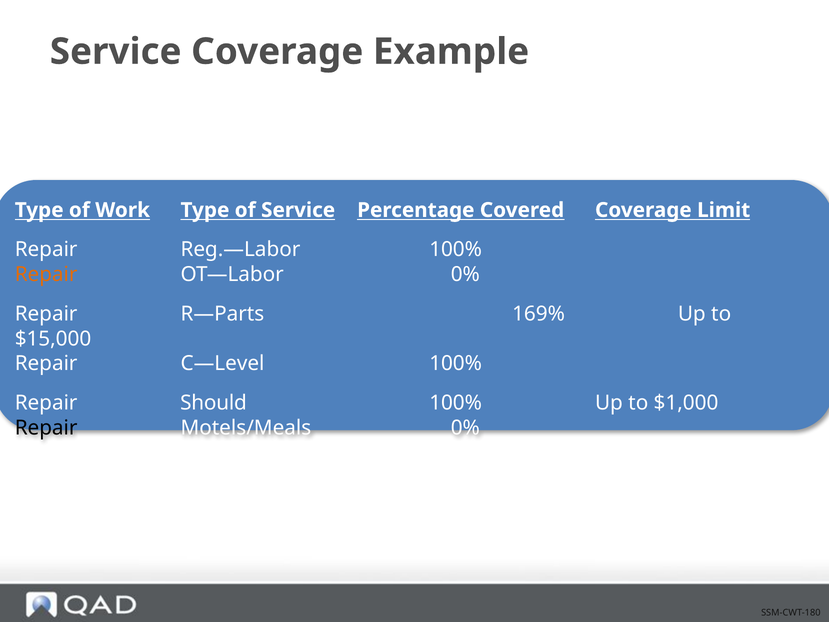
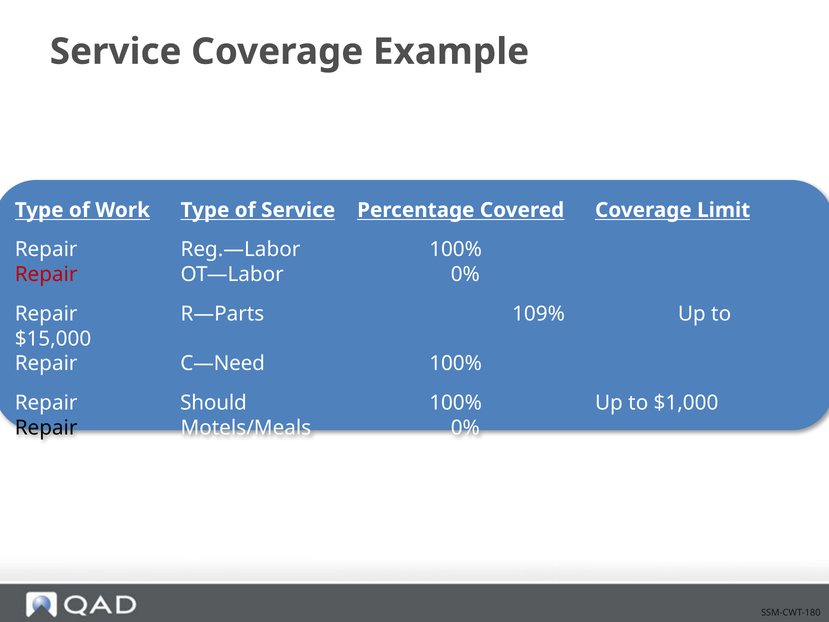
Repair at (46, 274) colour: orange -> red
169%: 169% -> 109%
C—Level: C—Level -> C—Need
